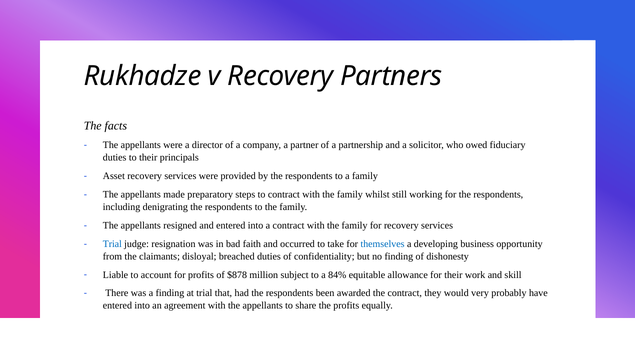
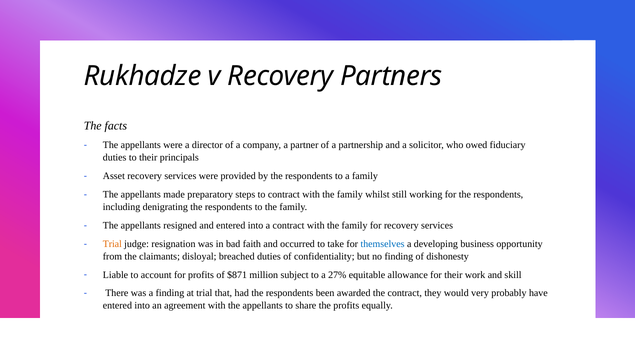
Trial at (112, 244) colour: blue -> orange
$878: $878 -> $871
84%: 84% -> 27%
